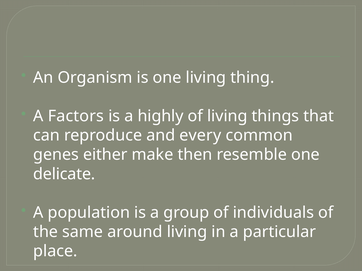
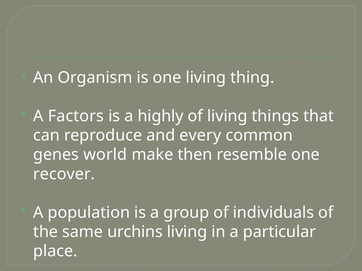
either: either -> world
delicate: delicate -> recover
around: around -> urchins
